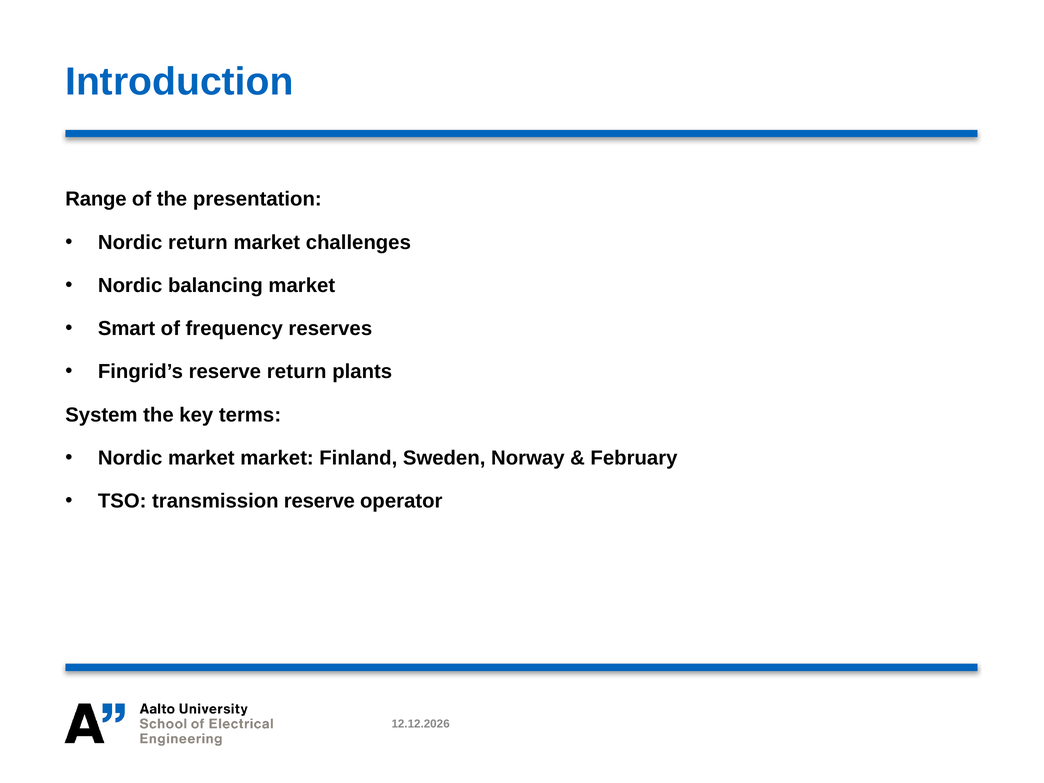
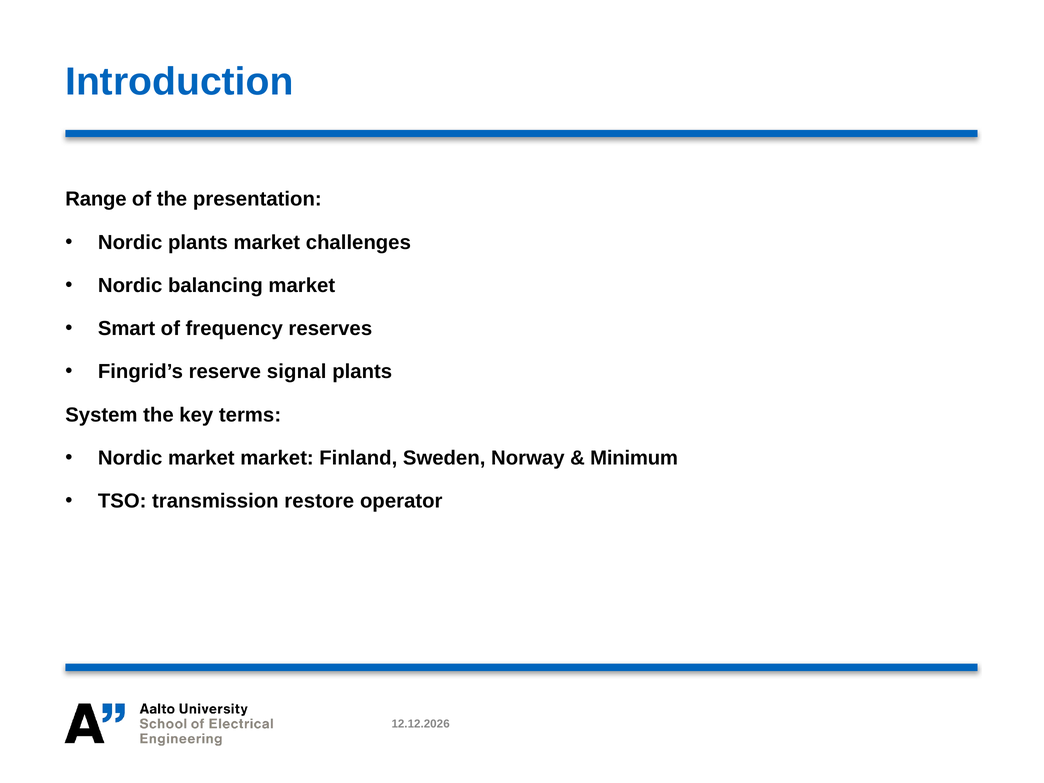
Nordic return: return -> plants
reserve return: return -> signal
February: February -> Minimum
transmission reserve: reserve -> restore
